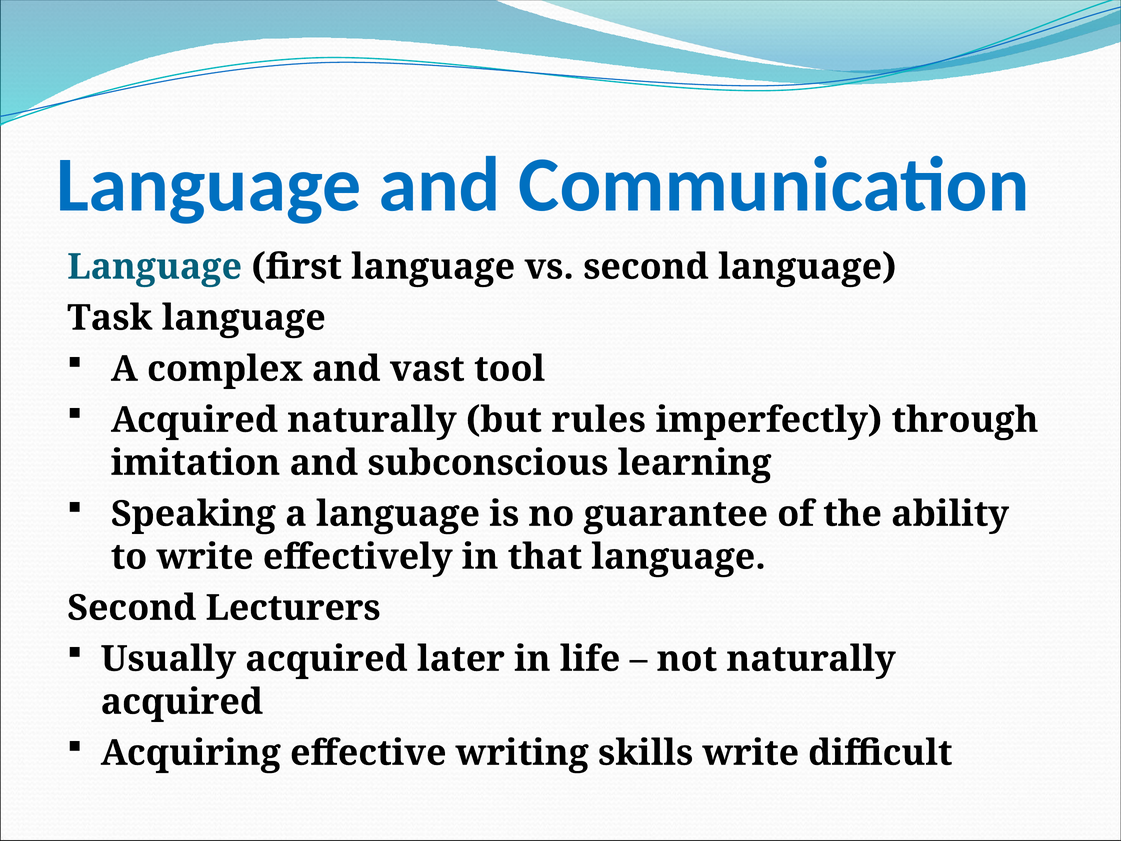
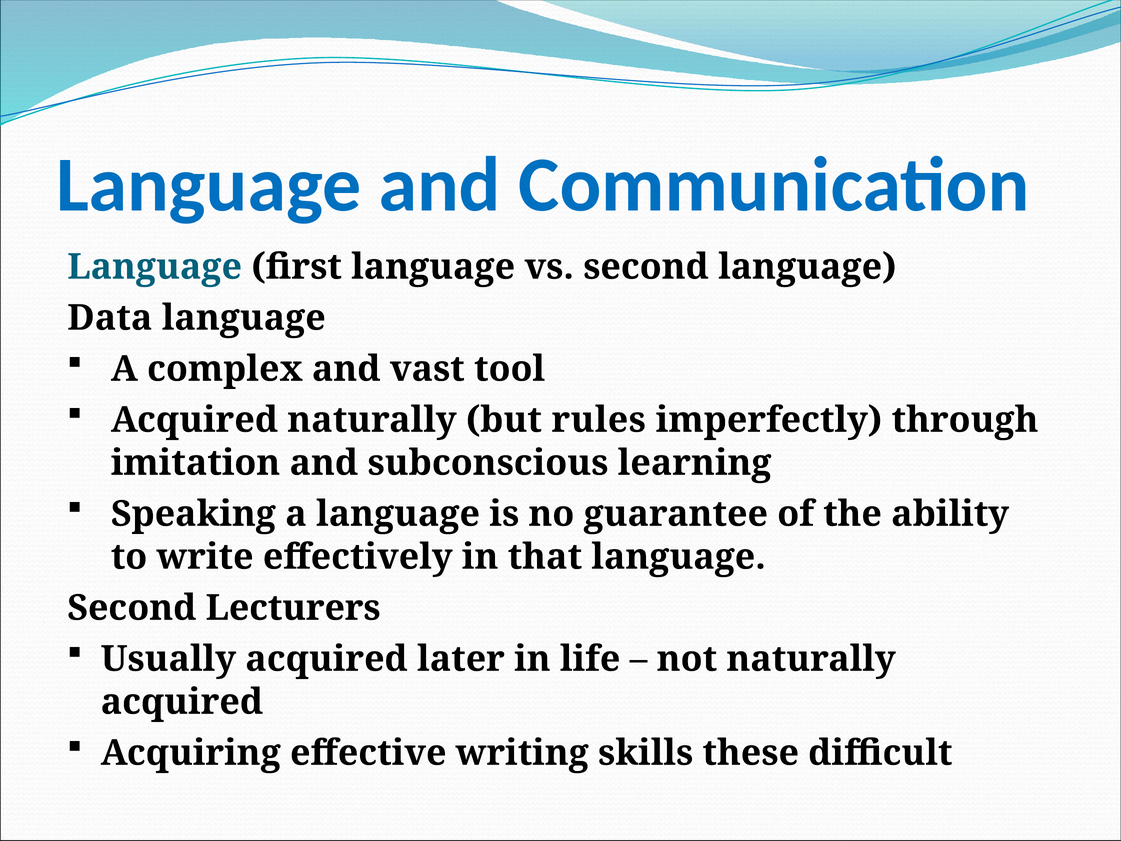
Task: Task -> Data
skills write: write -> these
